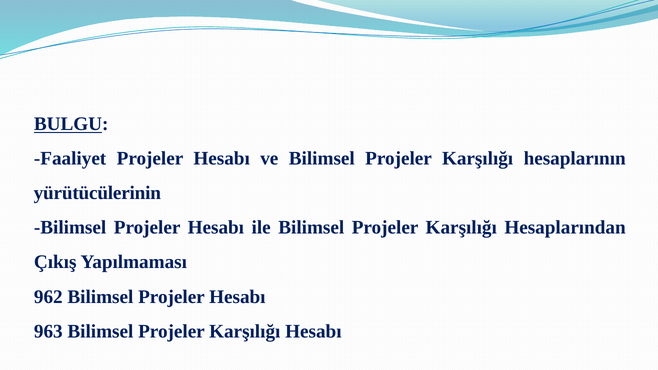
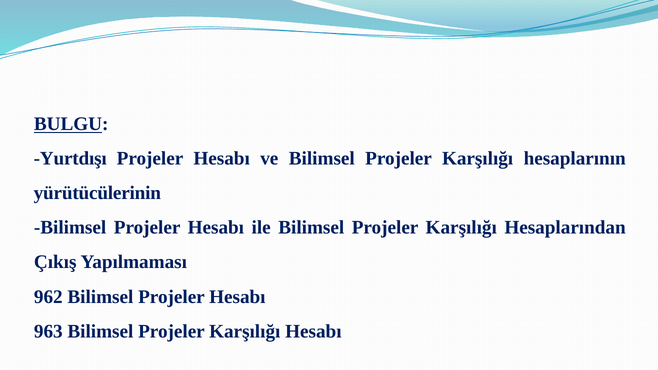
Faaliyet: Faaliyet -> Yurtdışı
